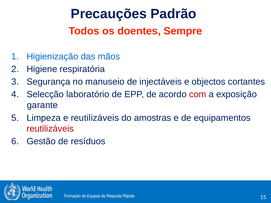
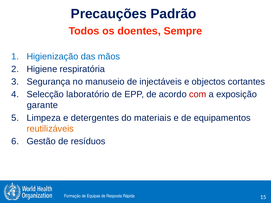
e reutilizáveis: reutilizáveis -> detergentes
amostras: amostras -> materiais
reutilizáveis at (50, 129) colour: red -> orange
